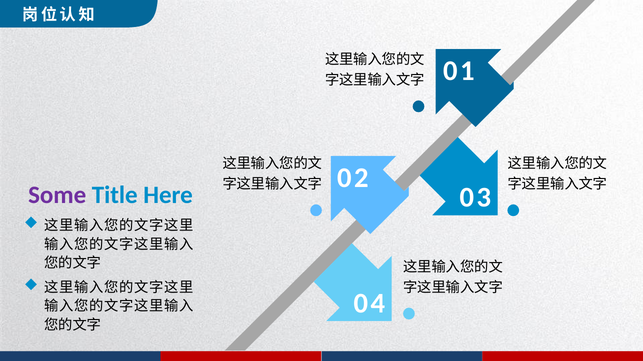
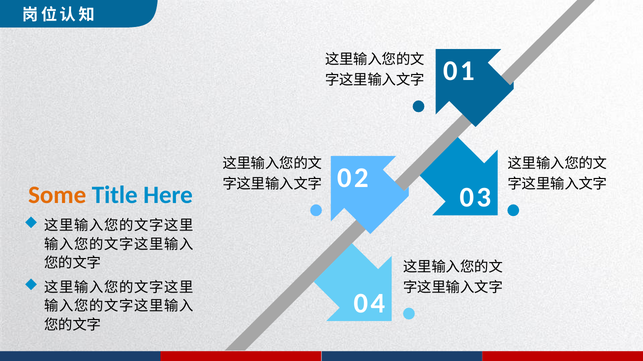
Some colour: purple -> orange
